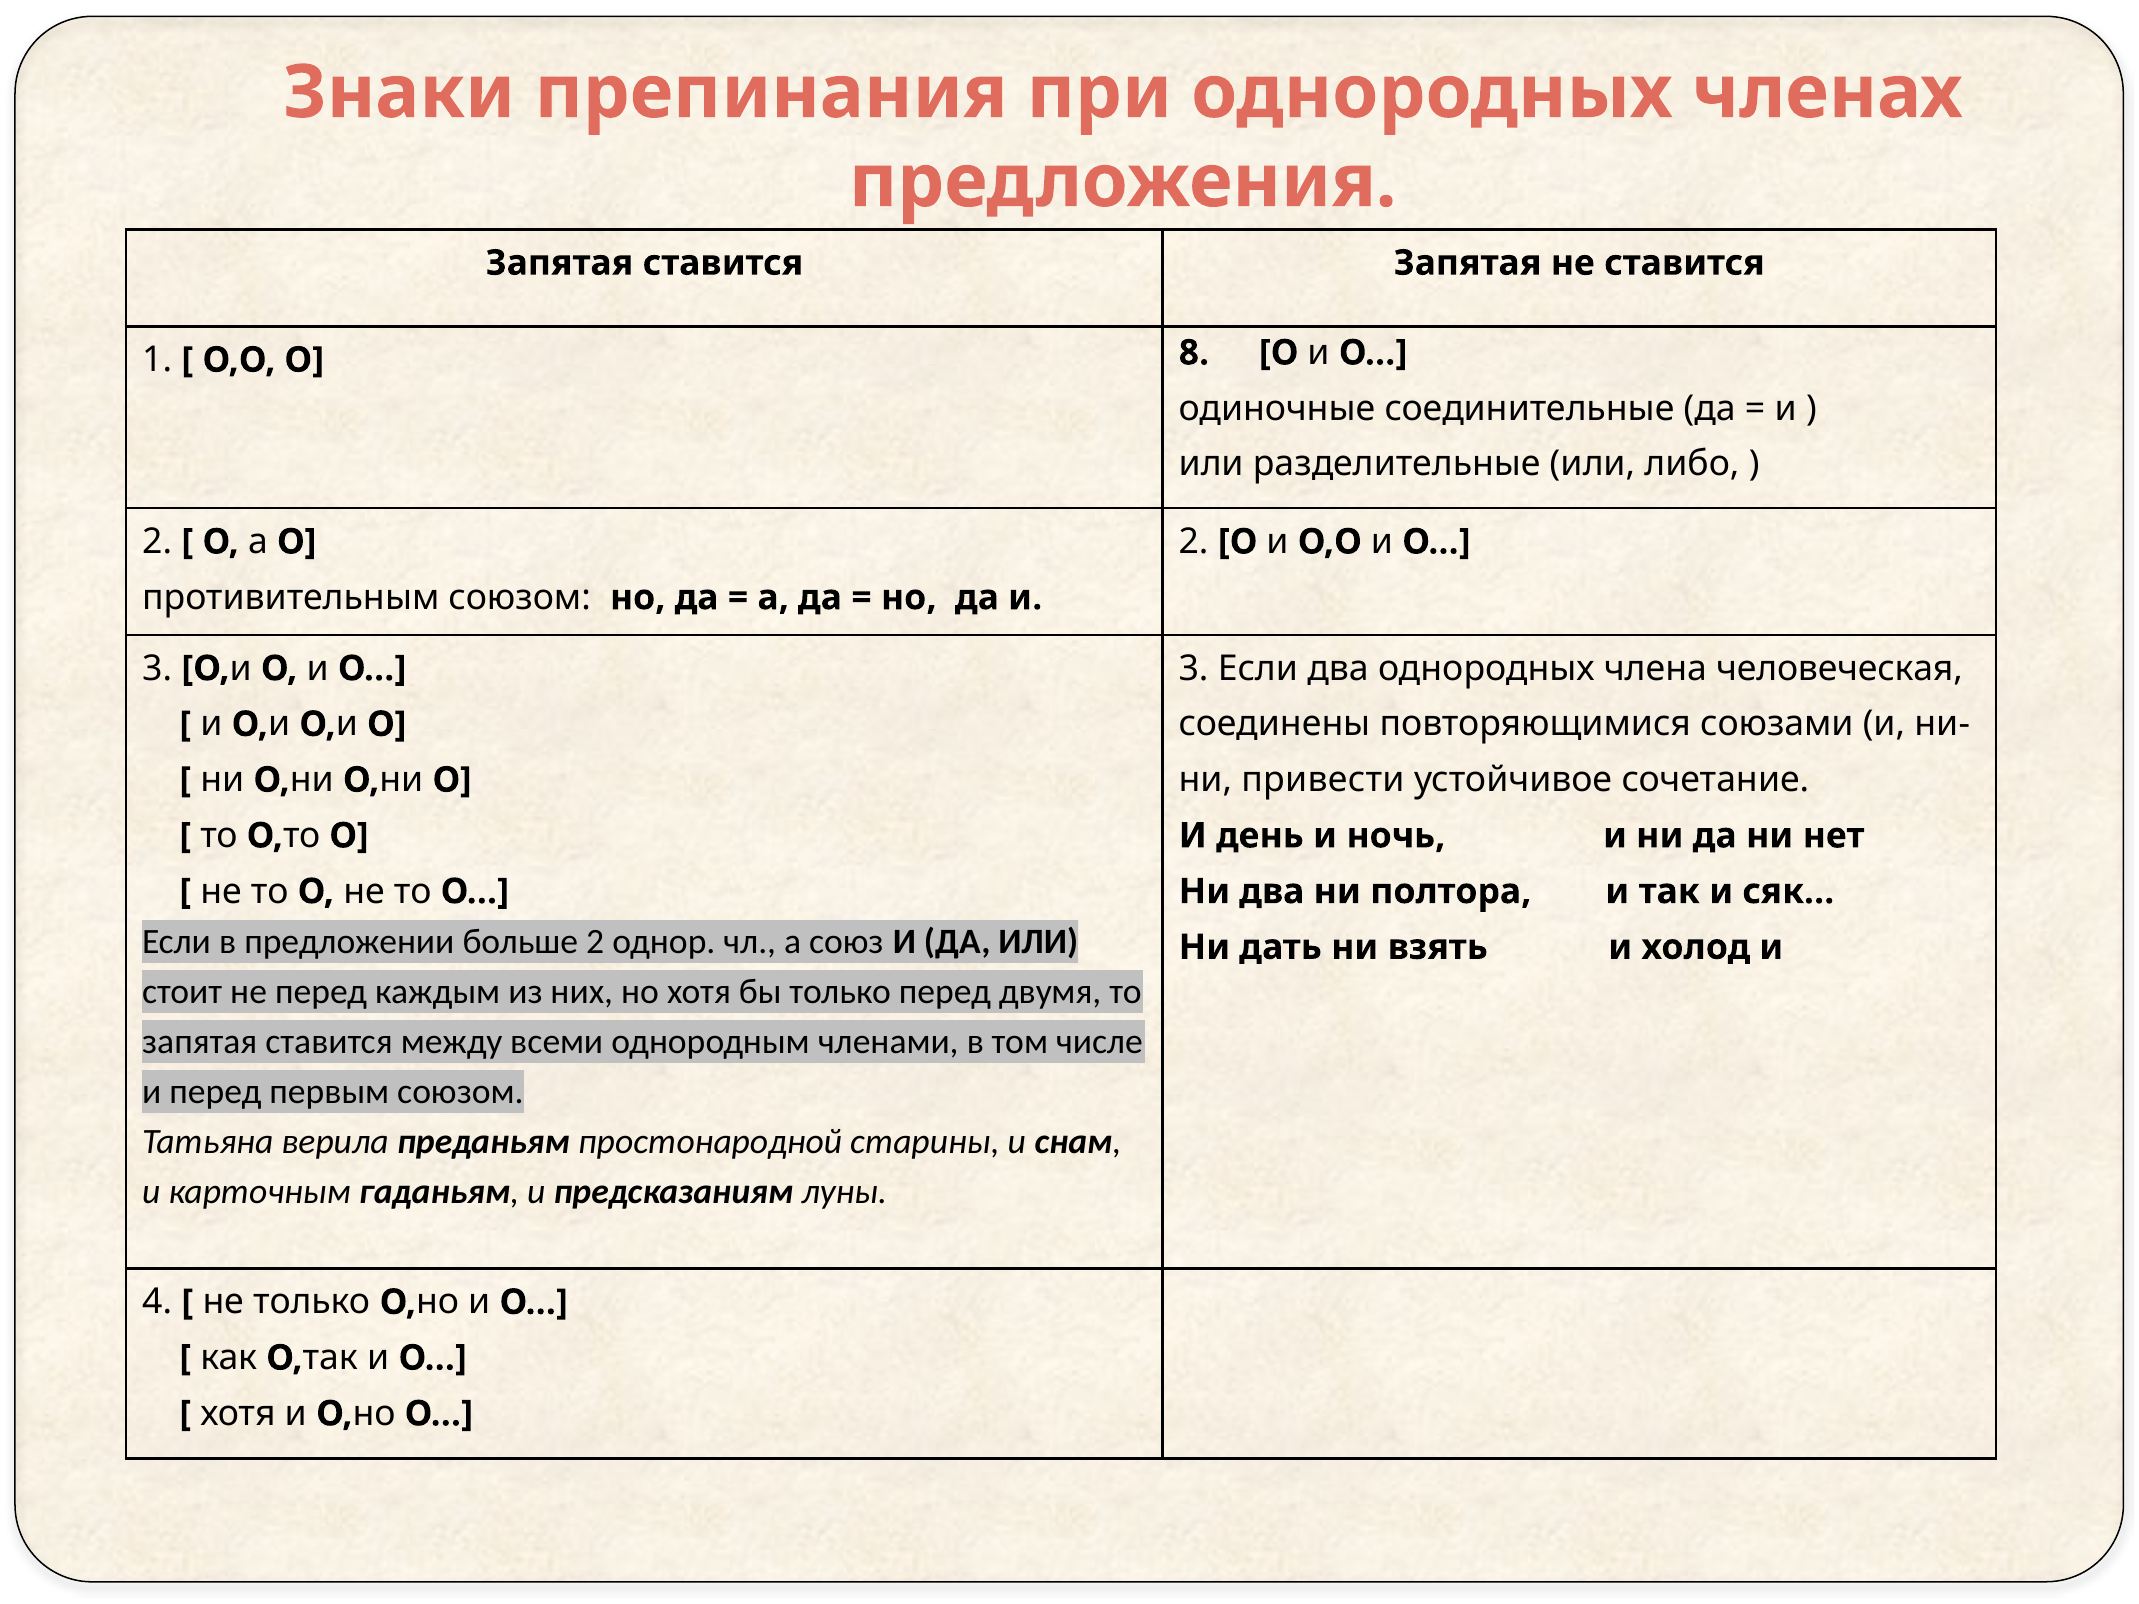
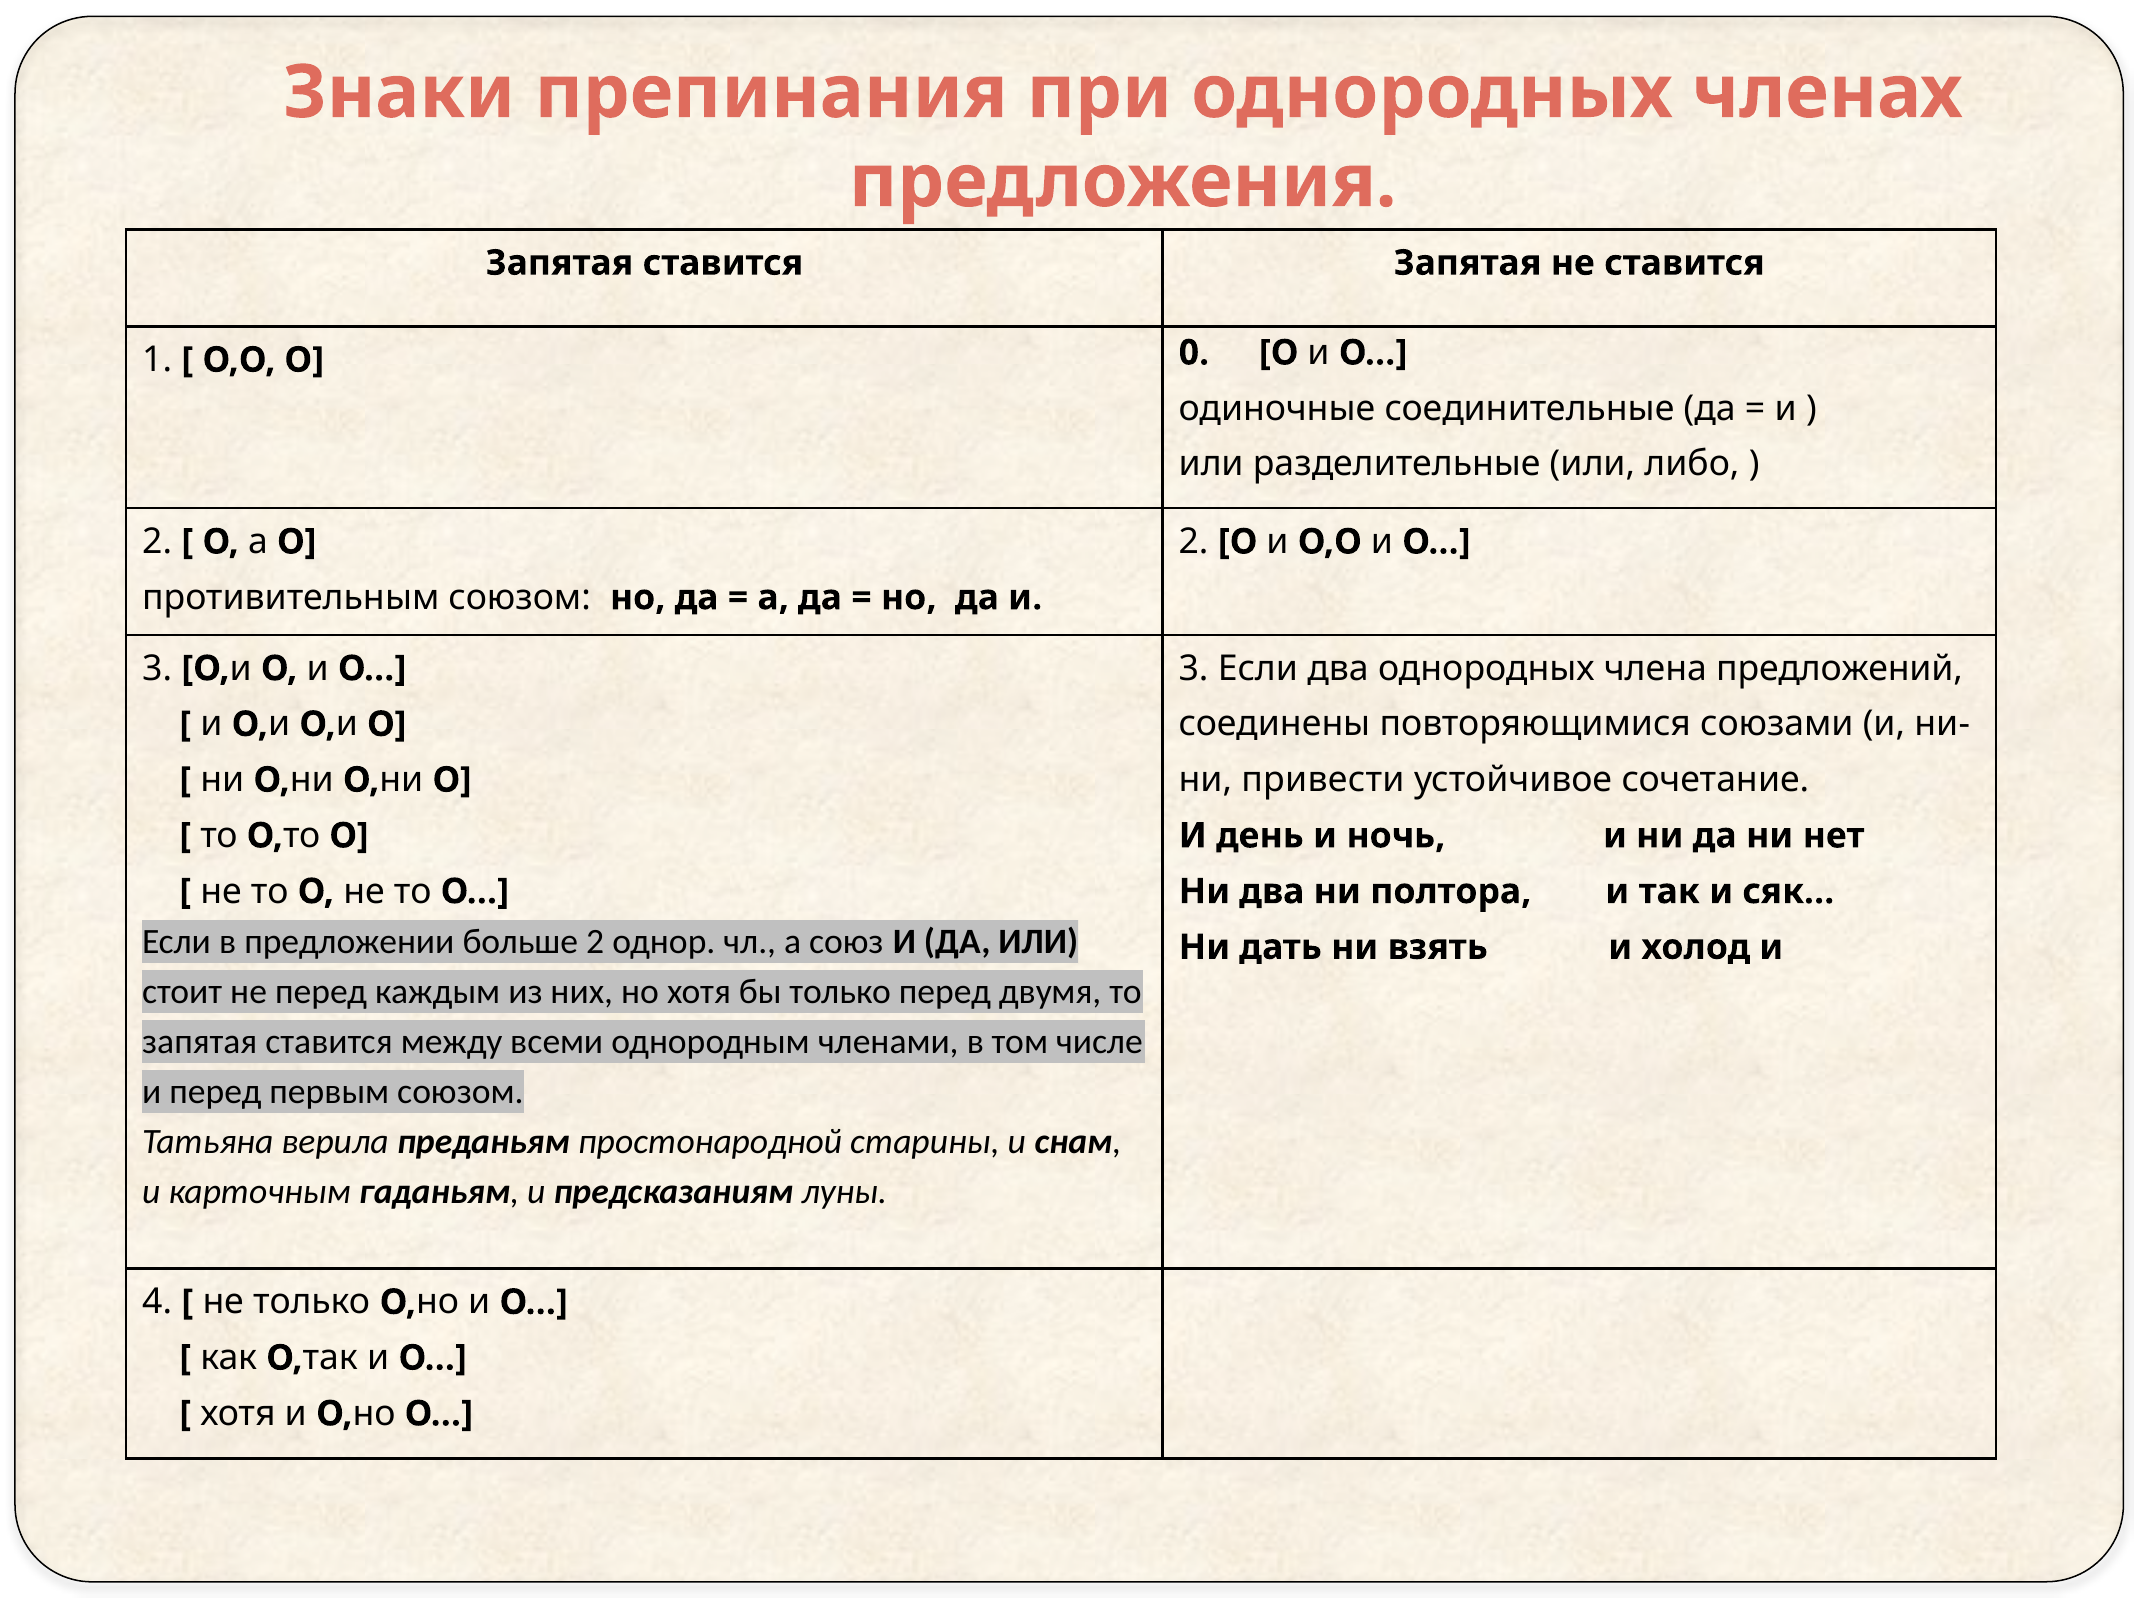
8: 8 -> 0
человеческая: человеческая -> предложений
